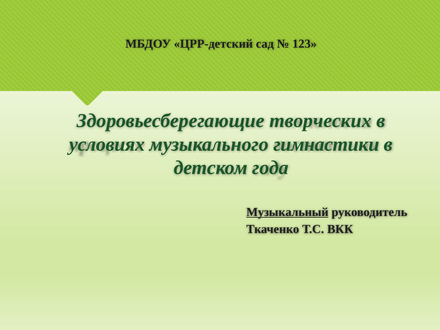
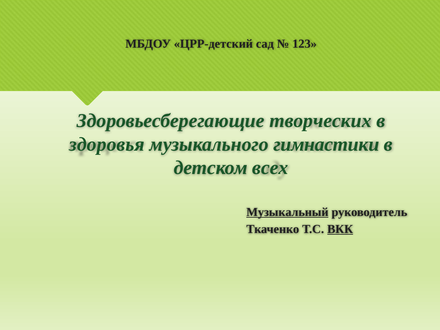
условиях: условиях -> здоровья
года: года -> всех
ВКК underline: none -> present
